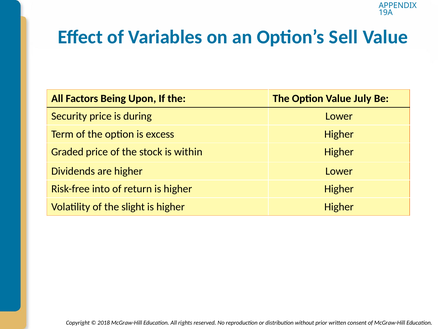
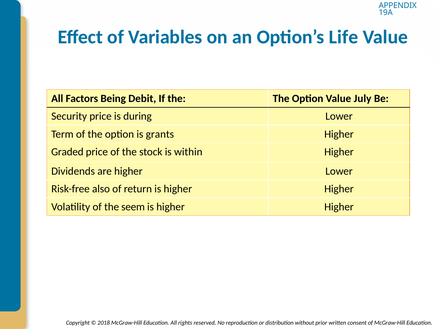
Sell: Sell -> Life
Upon: Upon -> Debit
excess: excess -> grants
into: into -> also
slight: slight -> seem
